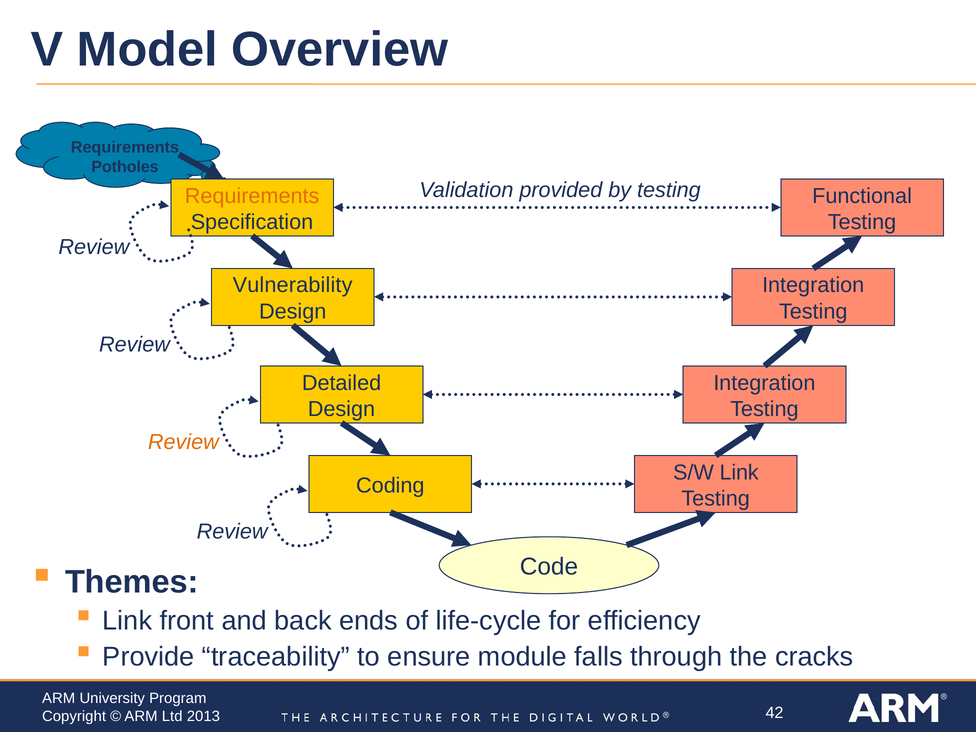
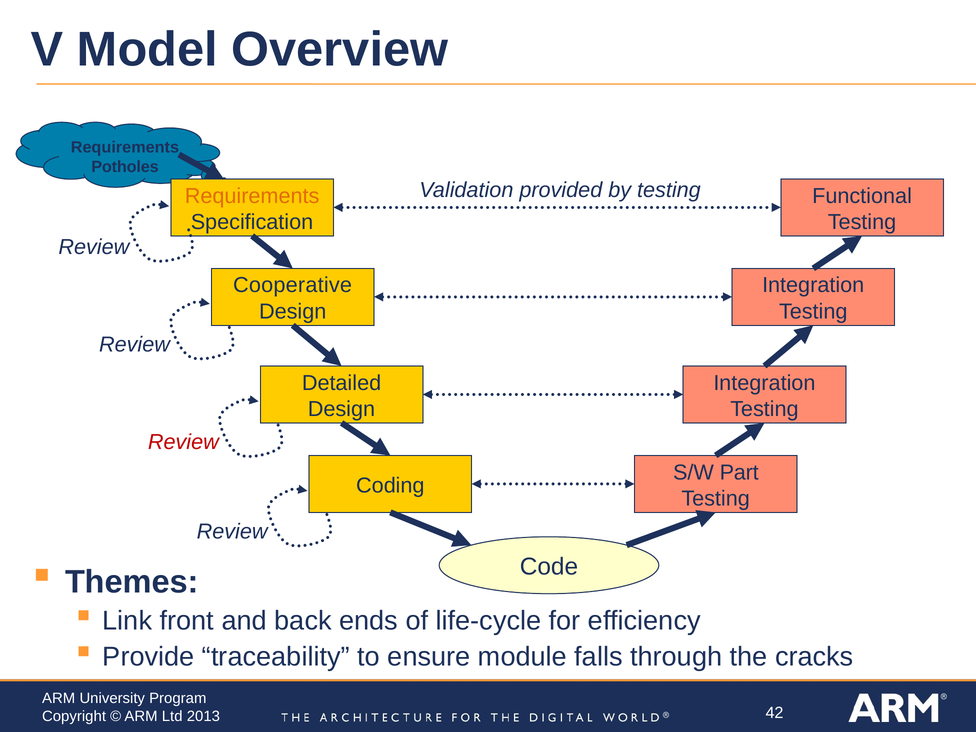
Vulnerability: Vulnerability -> Cooperative
Review at (183, 442) colour: orange -> red
S/W Link: Link -> Part
